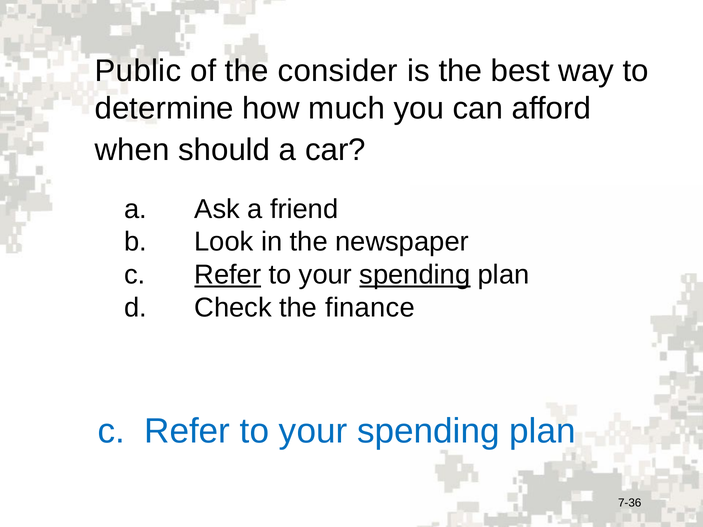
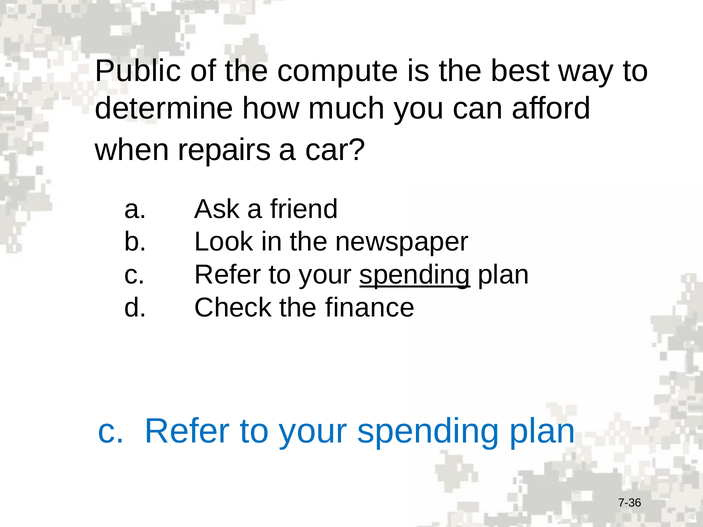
consider: consider -> compute
should: should -> repairs
Refer at (228, 275) underline: present -> none
